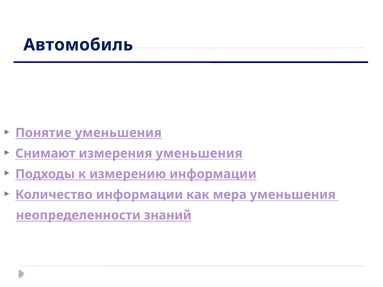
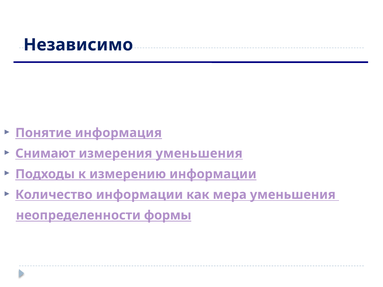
Автомобиль: Автомобиль -> Независимо
Понятие уменьшения: уменьшения -> информация
знаний: знаний -> формы
